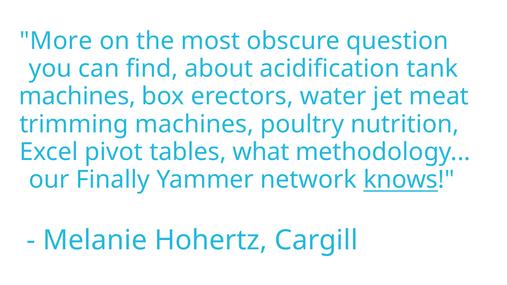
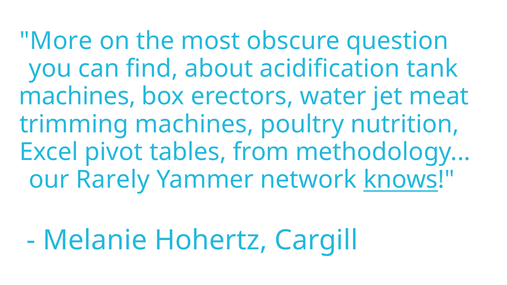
what: what -> from
Finally: Finally -> Rarely
